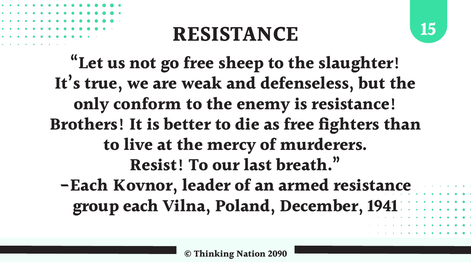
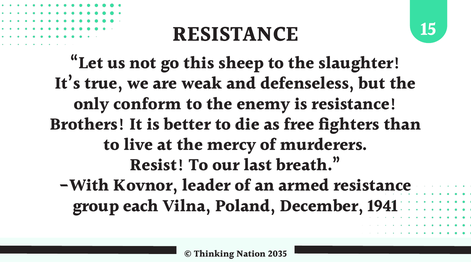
go free: free -> this
Each at (84, 186): Each -> With
2090: 2090 -> 2035
